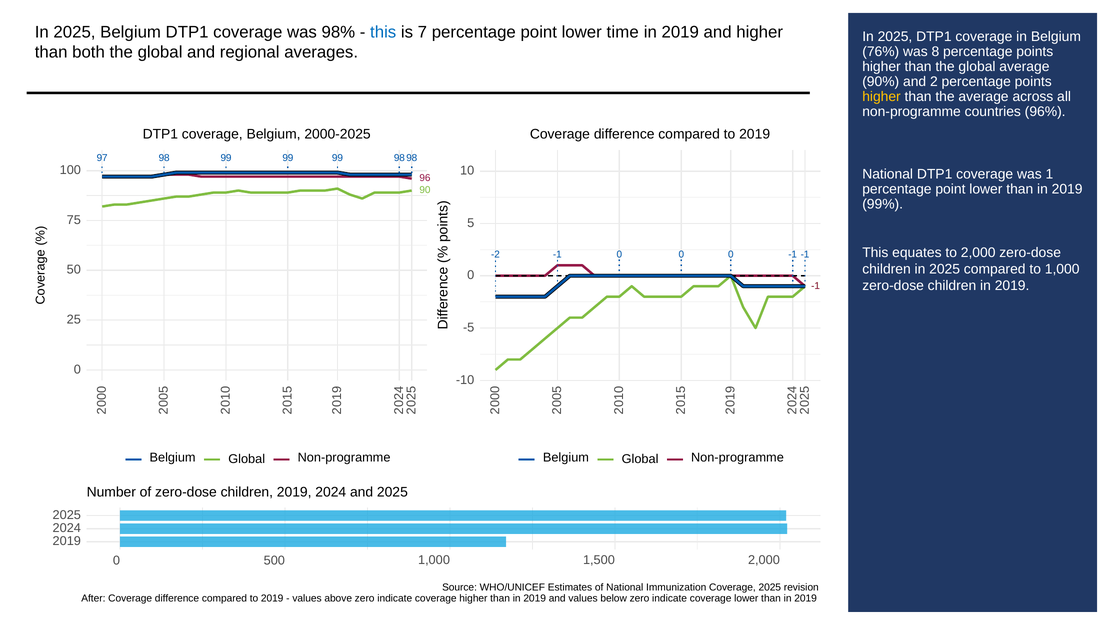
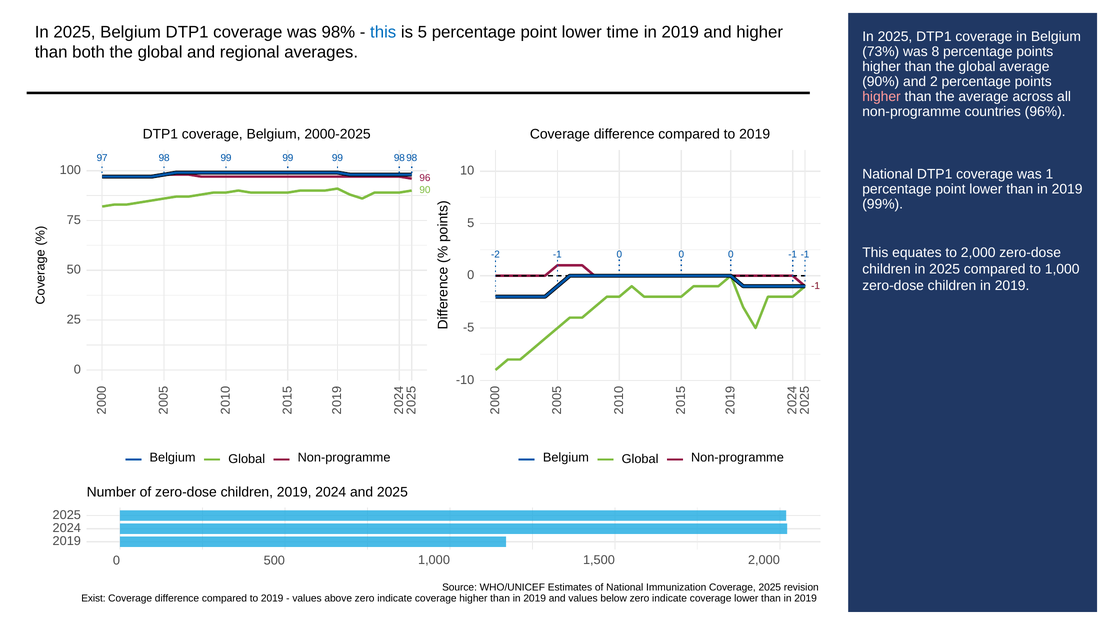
is 7: 7 -> 5
76%: 76% -> 73%
higher at (882, 96) colour: yellow -> pink
After: After -> Exist
